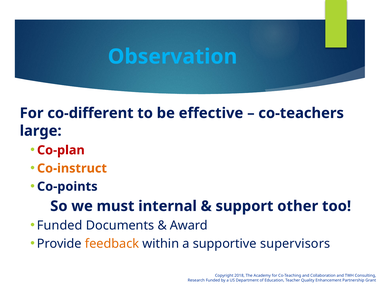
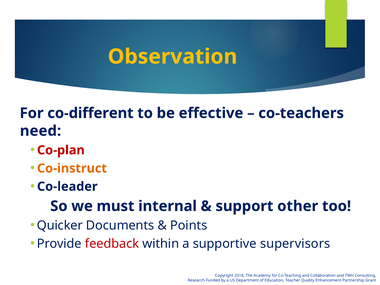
Observation colour: light blue -> yellow
large: large -> need
Co-points: Co-points -> Co-leader
Funded at (60, 225): Funded -> Quicker
Award: Award -> Points
feedback colour: orange -> red
